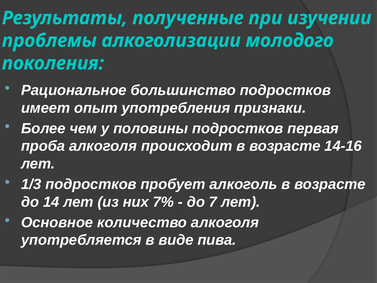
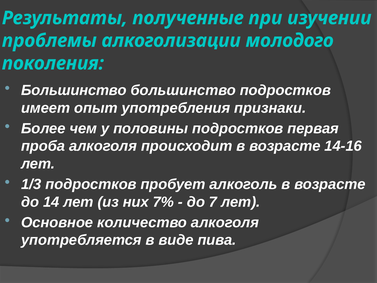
Рациональное at (74, 90): Рациональное -> Большинство
